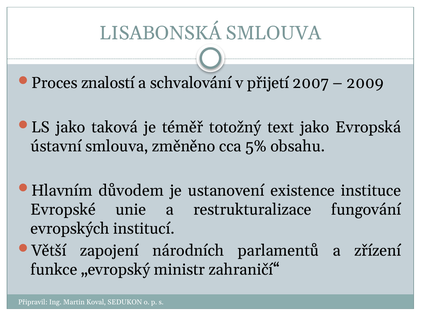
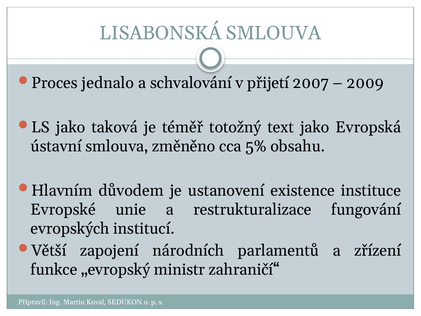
znalostí: znalostí -> jednalo
